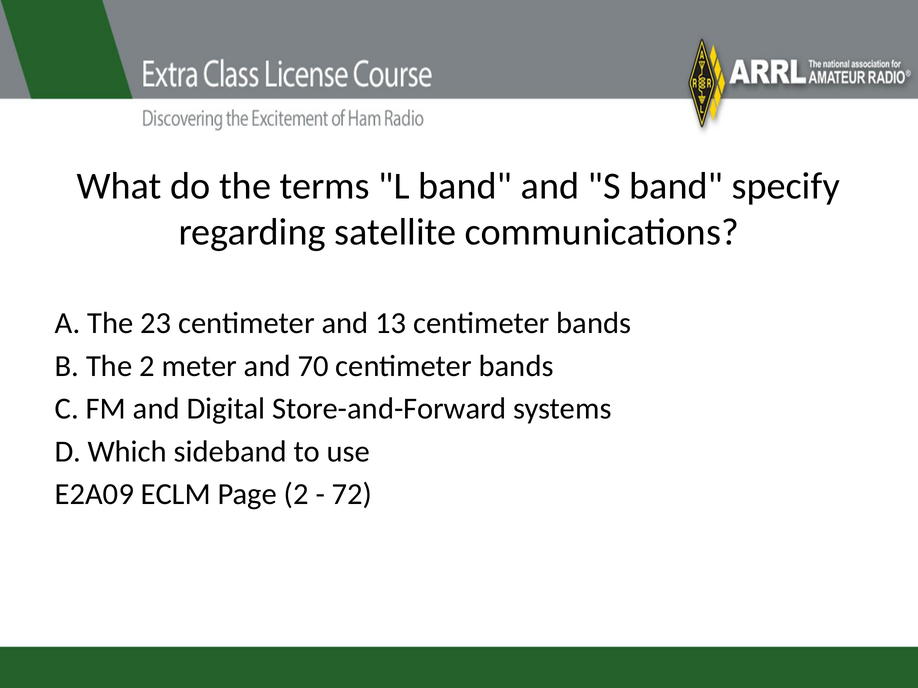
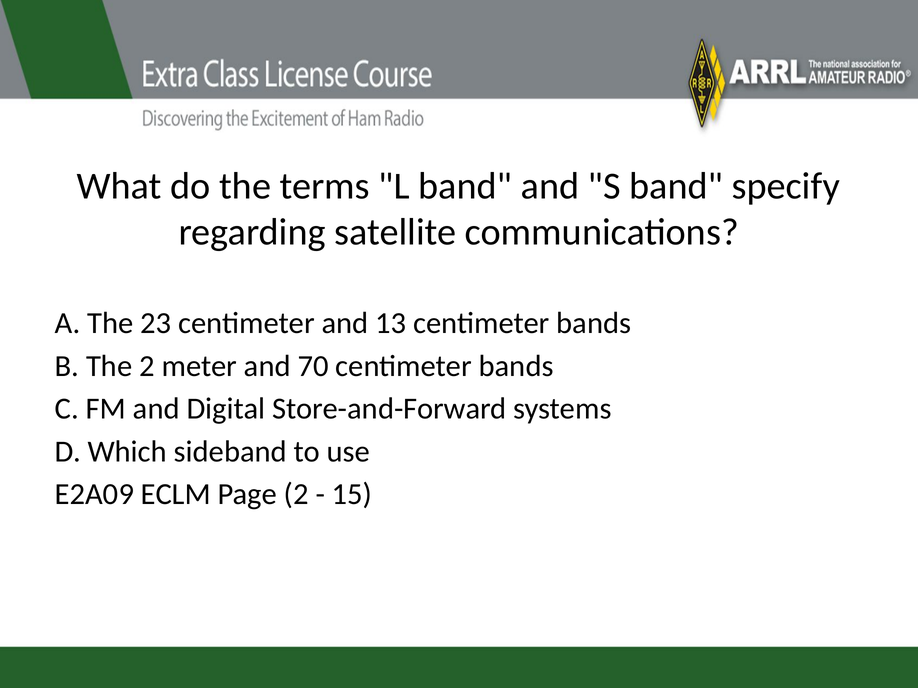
72: 72 -> 15
